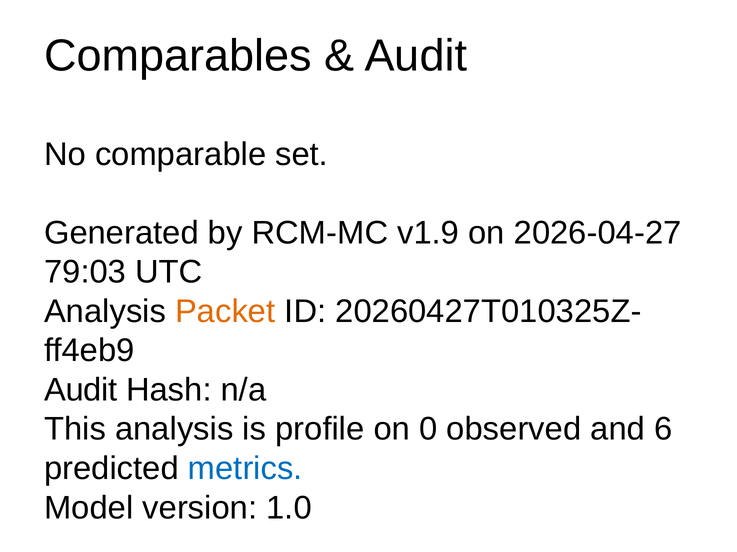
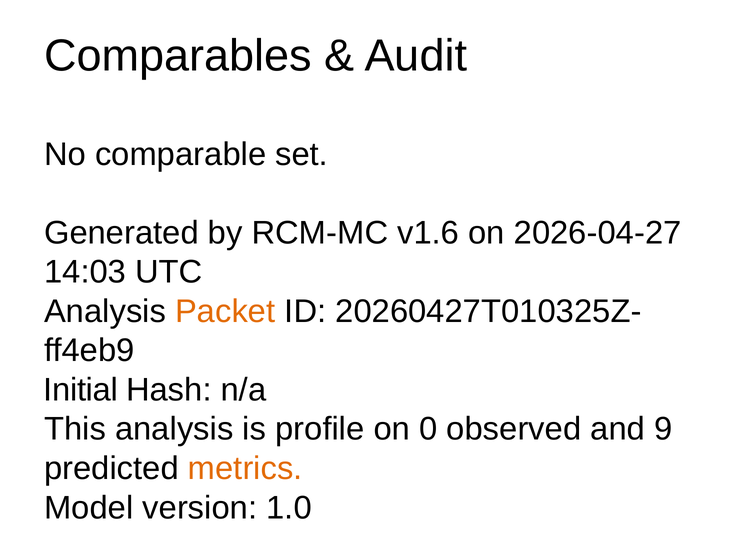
v1.9: v1.9 -> v1.6
79:03: 79:03 -> 14:03
Audit at (81, 390): Audit -> Initial
6: 6 -> 9
metrics colour: blue -> orange
